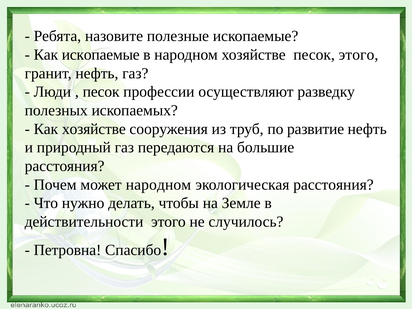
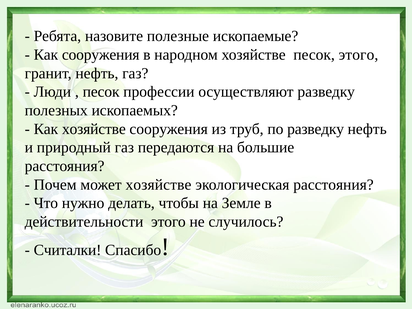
Как ископаемые: ископаемые -> сооружения
по развитие: развитие -> разведку
может народном: народном -> хозяйстве
Петровна: Петровна -> Считалки
